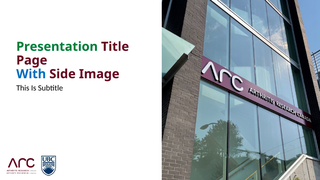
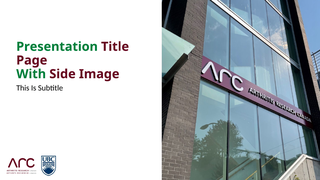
With colour: blue -> green
